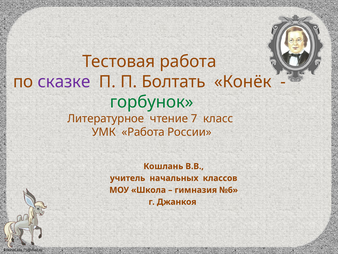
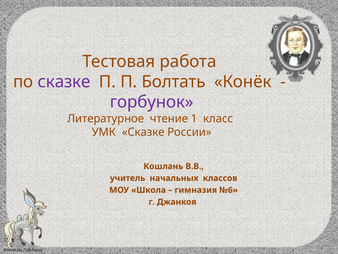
горбунок colour: green -> purple
7: 7 -> 1
УМК Работа: Работа -> Сказке
